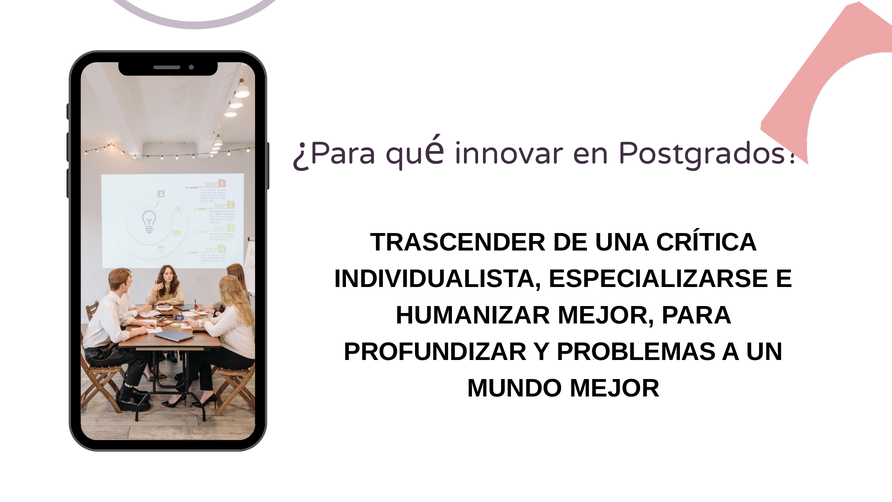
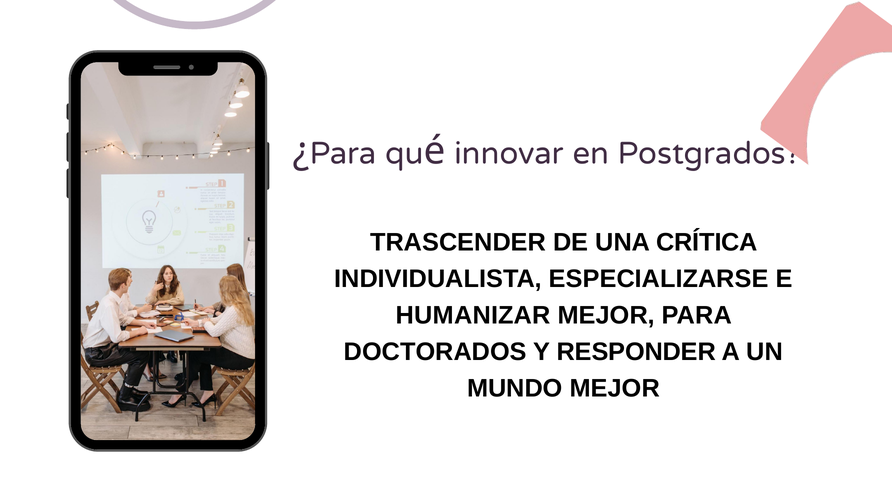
PROFUNDIZAR: PROFUNDIZAR -> DOCTORADOS
PROBLEMAS: PROBLEMAS -> RESPONDER
